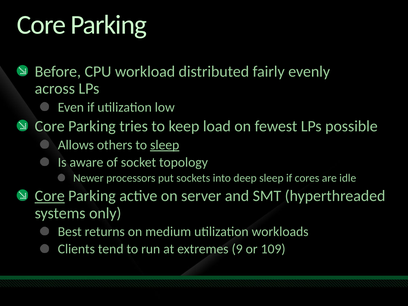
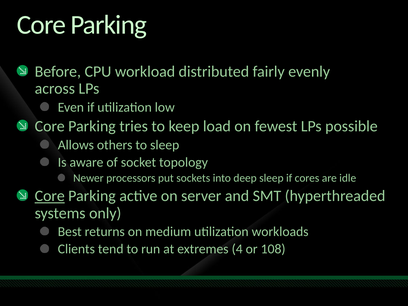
sleep at (165, 145) underline: present -> none
9: 9 -> 4
109: 109 -> 108
